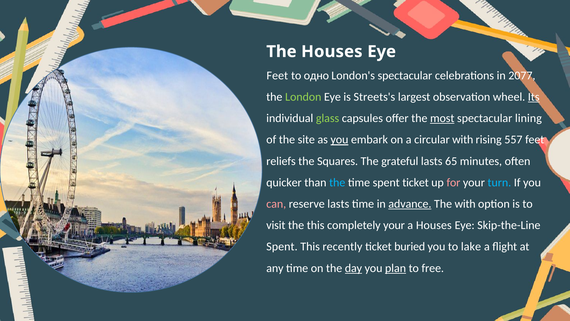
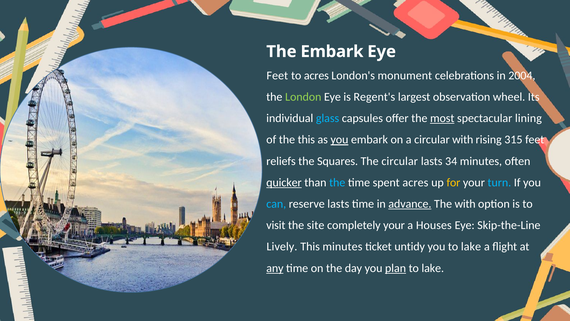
The Houses: Houses -> Embark
to одно: одно -> acres
London's spectacular: spectacular -> monument
2077: 2077 -> 2004
Streets's: Streets's -> Regent's
Its underline: present -> none
glass colour: light green -> light blue
the site: site -> this
557: 557 -> 315
The grateful: grateful -> circular
65: 65 -> 34
quicker underline: none -> present
spent ticket: ticket -> acres
for colour: pink -> yellow
can colour: pink -> light blue
the this: this -> site
Spent at (282, 246): Spent -> Lively
This recently: recently -> minutes
buried: buried -> untidy
any underline: none -> present
day underline: present -> none
free at (433, 268): free -> lake
